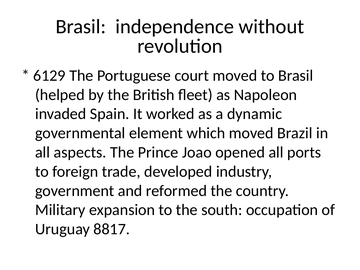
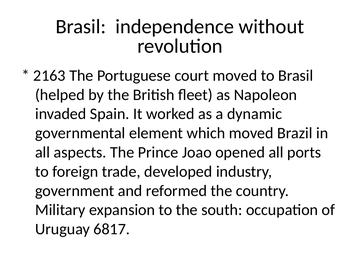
6129: 6129 -> 2163
8817: 8817 -> 6817
